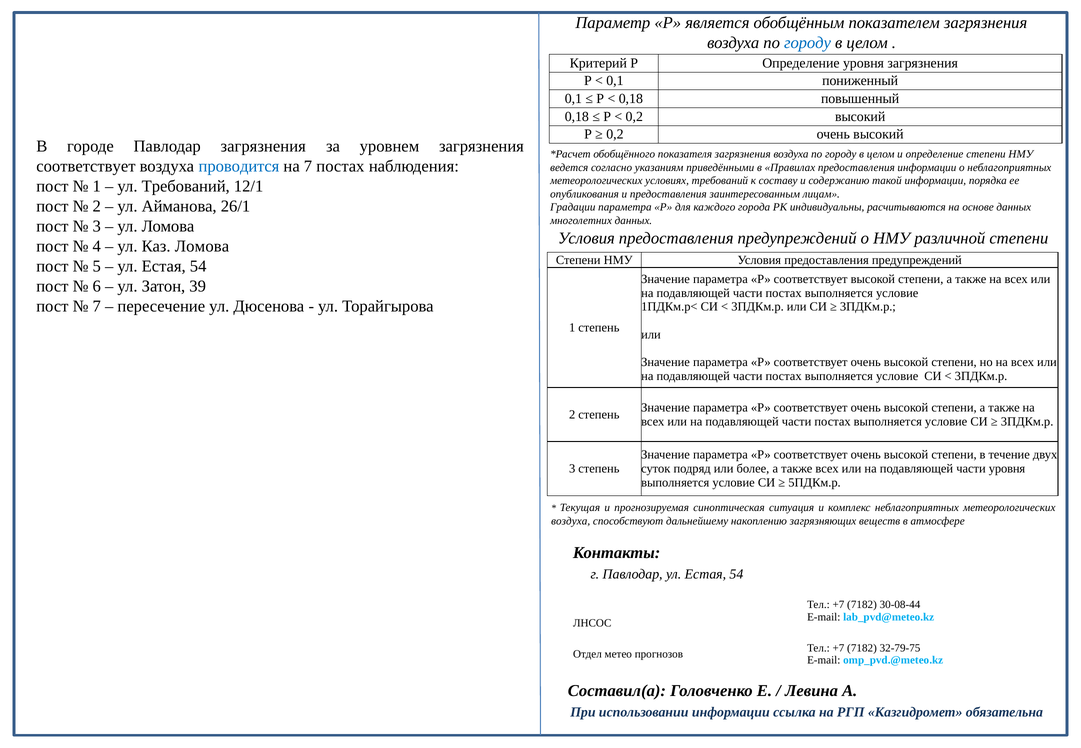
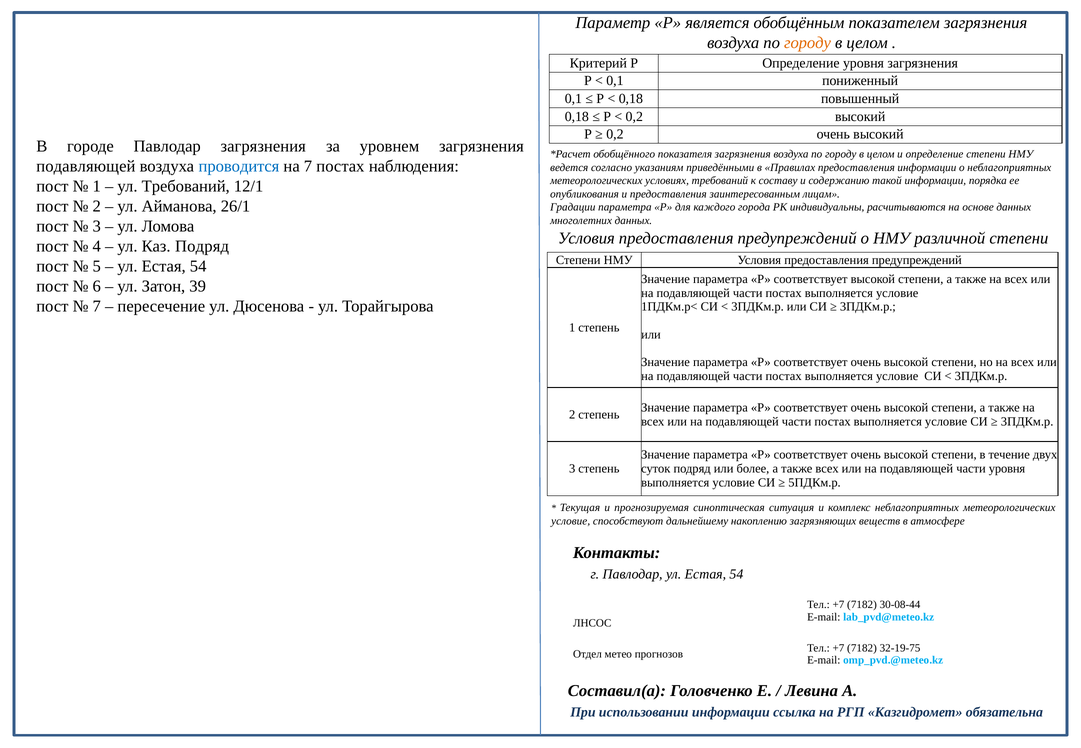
городу at (807, 43) colour: blue -> orange
соответствует at (86, 167): соответствует -> подавляющей
Каз Ломова: Ломова -> Подряд
воздуха at (571, 521): воздуха -> условие
32-79-75: 32-79-75 -> 32-19-75
